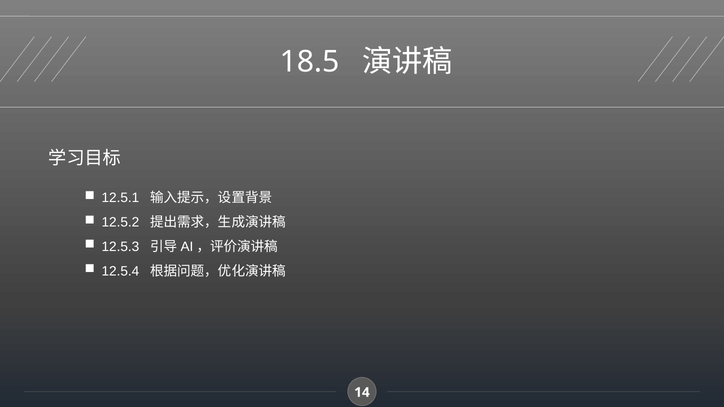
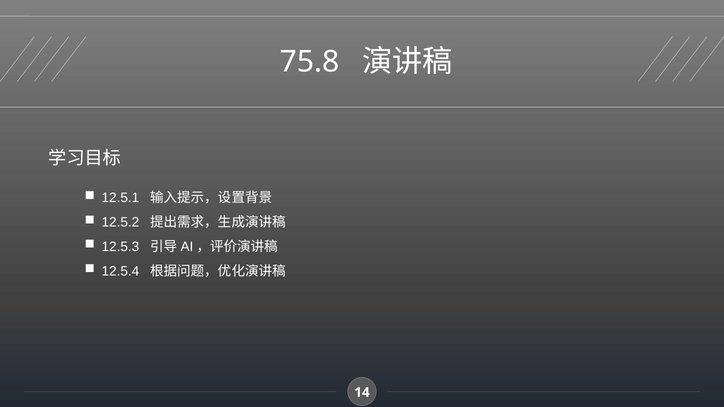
18.5: 18.5 -> 75.8
